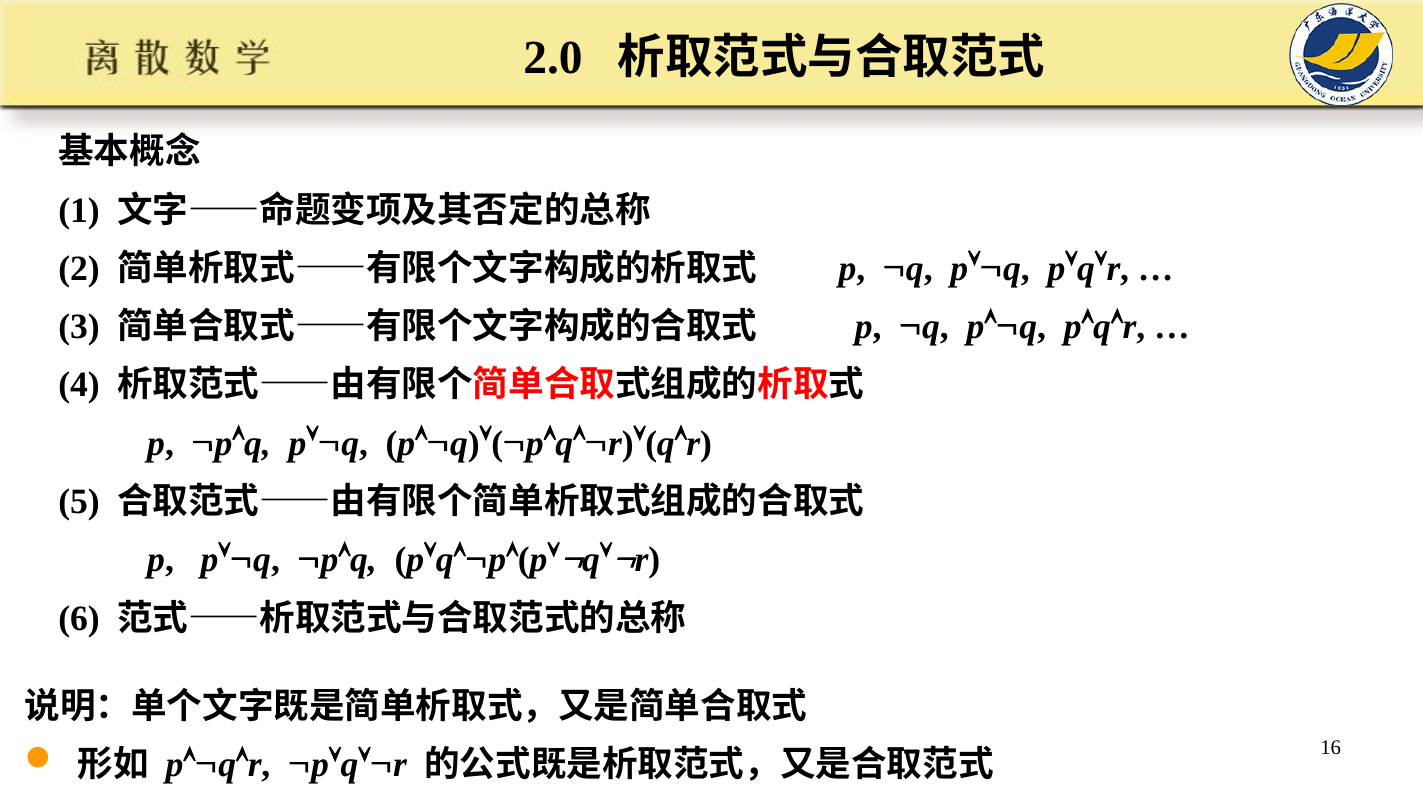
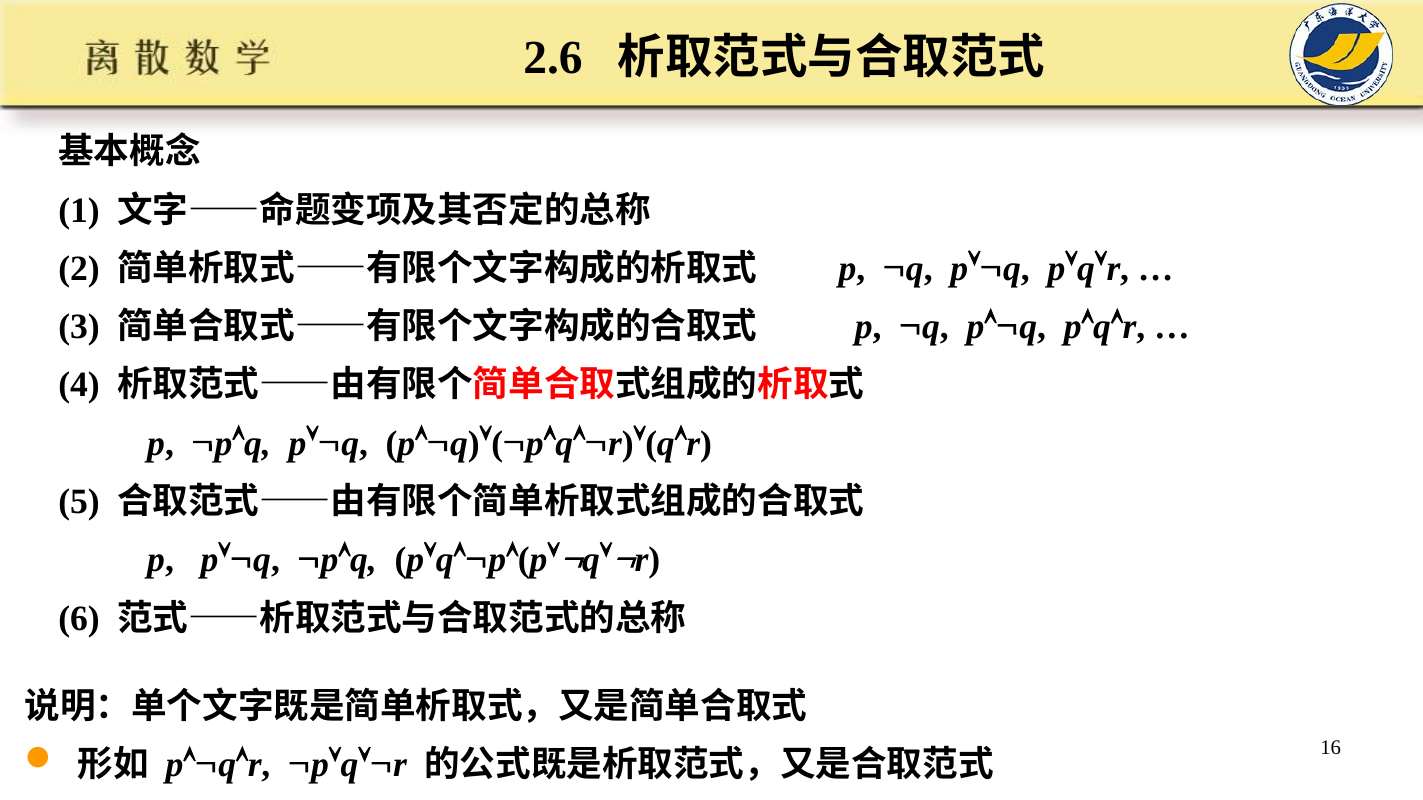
2.0: 2.0 -> 2.6
